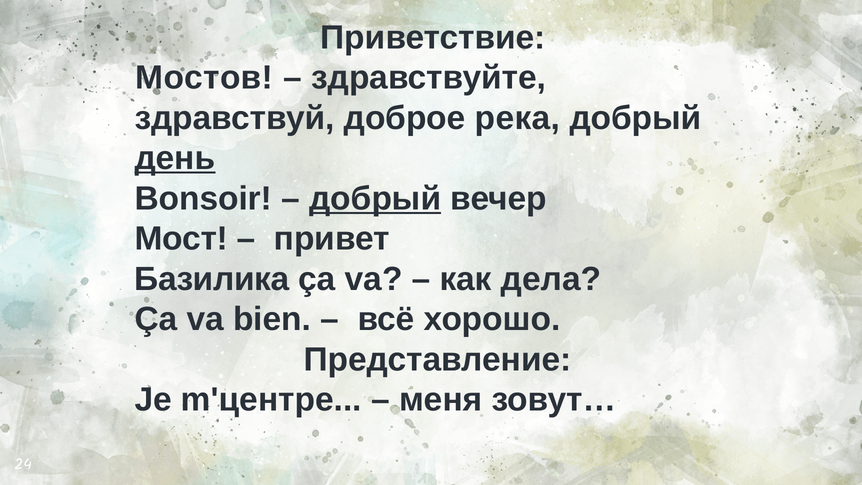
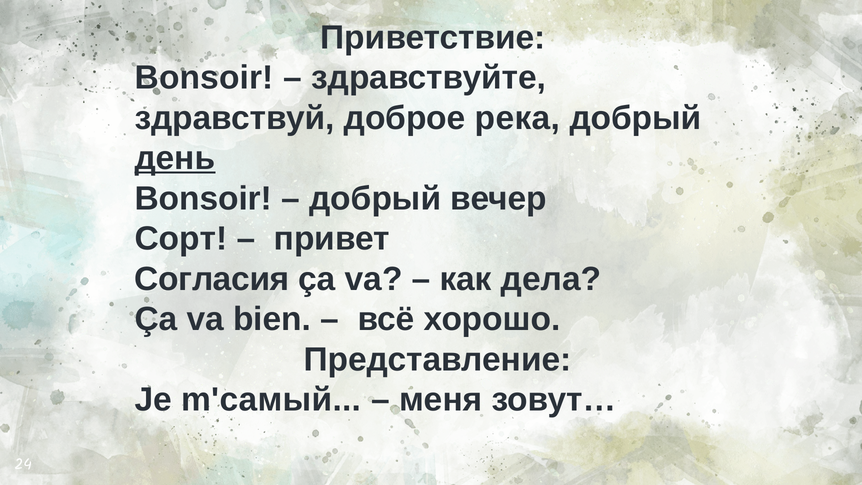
Мостов at (204, 78): Мостов -> Bonsoir
добрый at (375, 198) underline: present -> none
Мост: Мост -> Сорт
Базилика: Базилика -> Согласия
m'центре: m'центре -> m'самый
